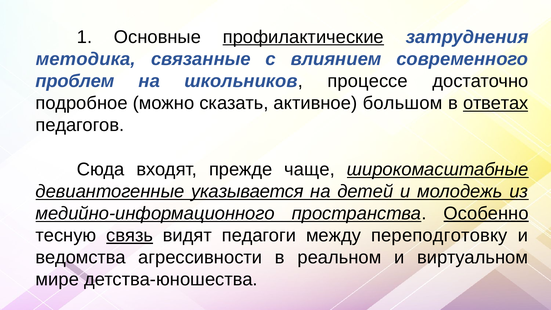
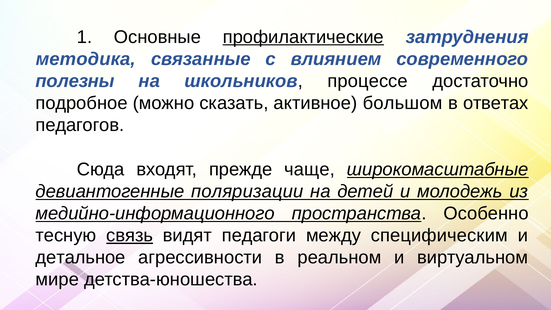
проблем: проблем -> полезны
ответах underline: present -> none
указывается: указывается -> поляризации
Особенно underline: present -> none
переподготовку: переподготовку -> специфическим
ведомства: ведомства -> детальное
